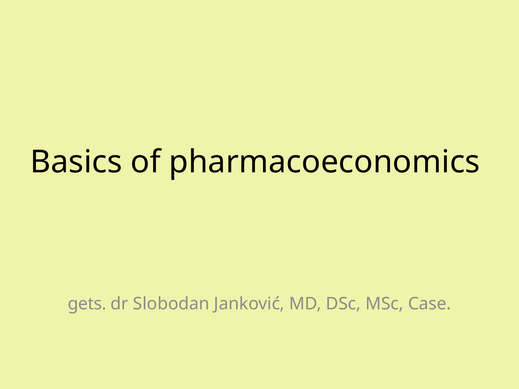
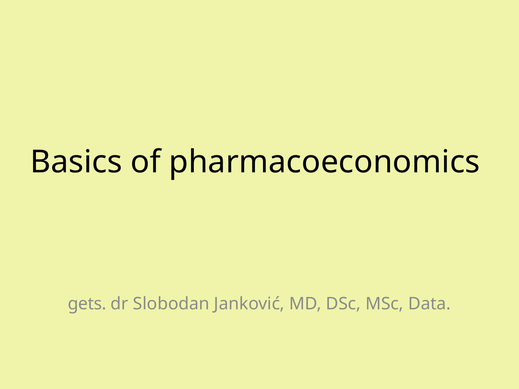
Case: Case -> Data
